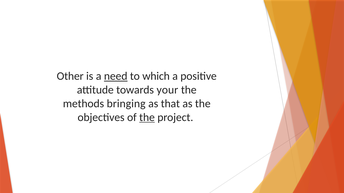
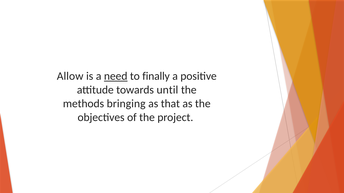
Other: Other -> Allow
which: which -> finally
your: your -> until
the at (147, 118) underline: present -> none
